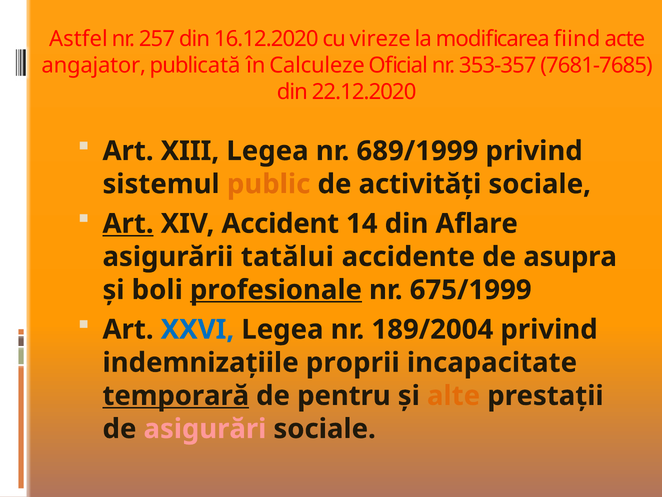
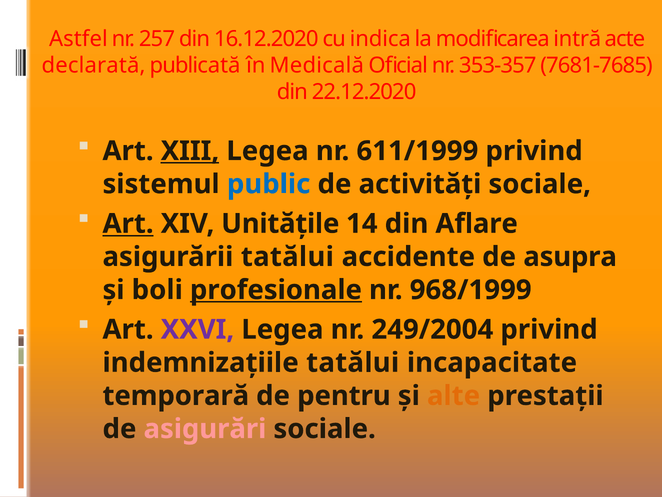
vireze: vireze -> indica
fiind: fiind -> intră
angajator: angajator -> declarată
Calculeze: Calculeze -> Medicală
XIII underline: none -> present
689/1999: 689/1999 -> 611/1999
public colour: orange -> blue
Accident: Accident -> Unităţile
675/1999: 675/1999 -> 968/1999
XXVI colour: blue -> purple
189/2004: 189/2004 -> 249/2004
indemnizaţiile proprii: proprii -> tatălui
temporară underline: present -> none
